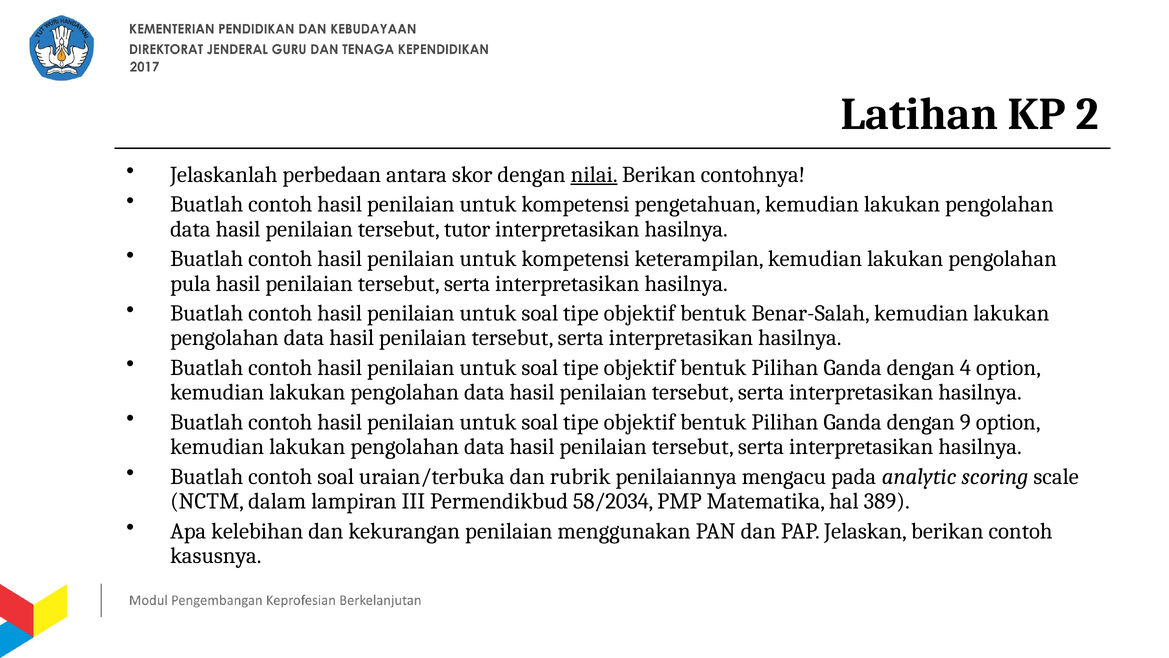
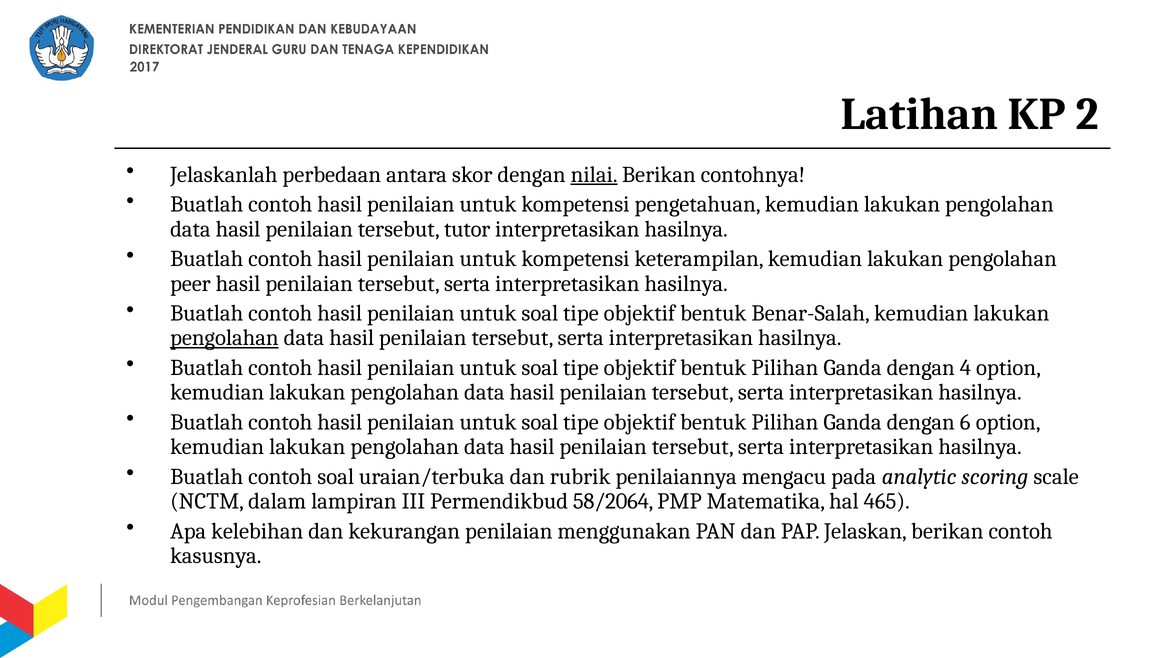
pula: pula -> peer
pengolahan at (224, 338) underline: none -> present
9: 9 -> 6
58/2034: 58/2034 -> 58/2064
389: 389 -> 465
